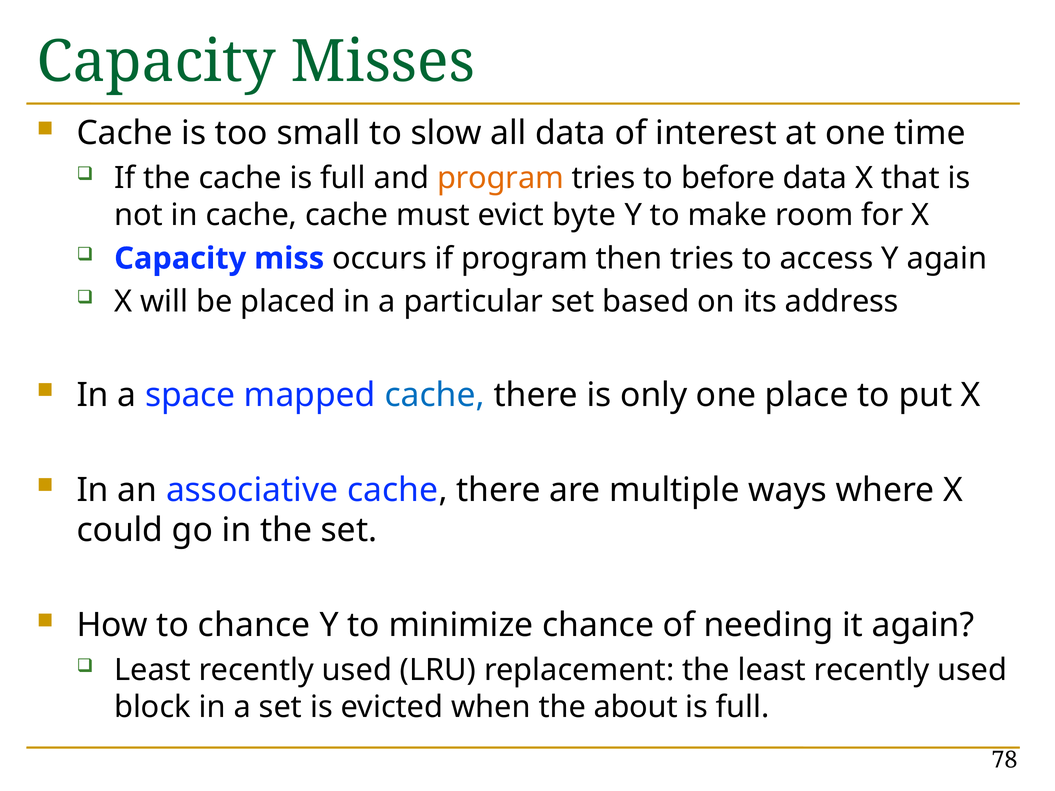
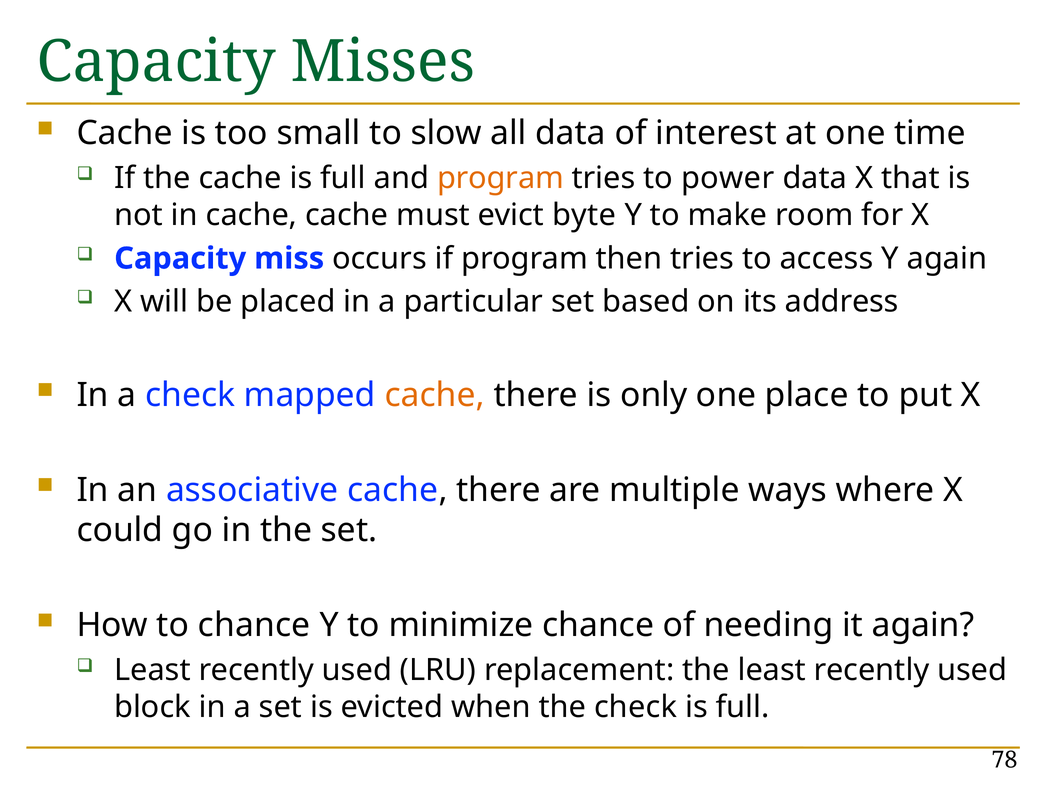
before: before -> power
a space: space -> check
cache at (435, 395) colour: blue -> orange
the about: about -> check
